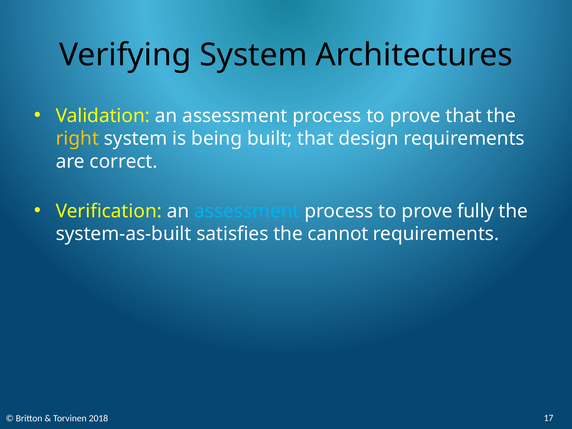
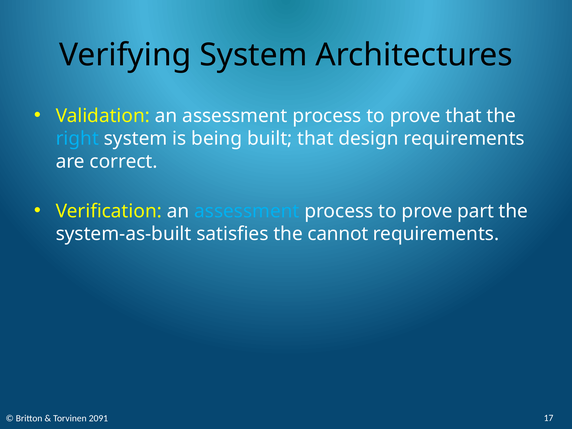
right colour: yellow -> light blue
fully: fully -> part
2018: 2018 -> 2091
